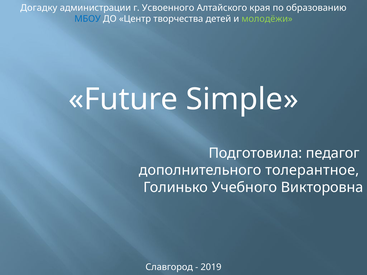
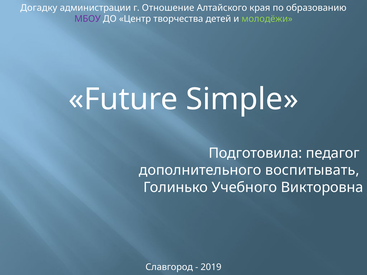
Усвоенного: Усвоенного -> Отношение
МБОУ colour: blue -> purple
толерантное: толерантное -> воспитывать
